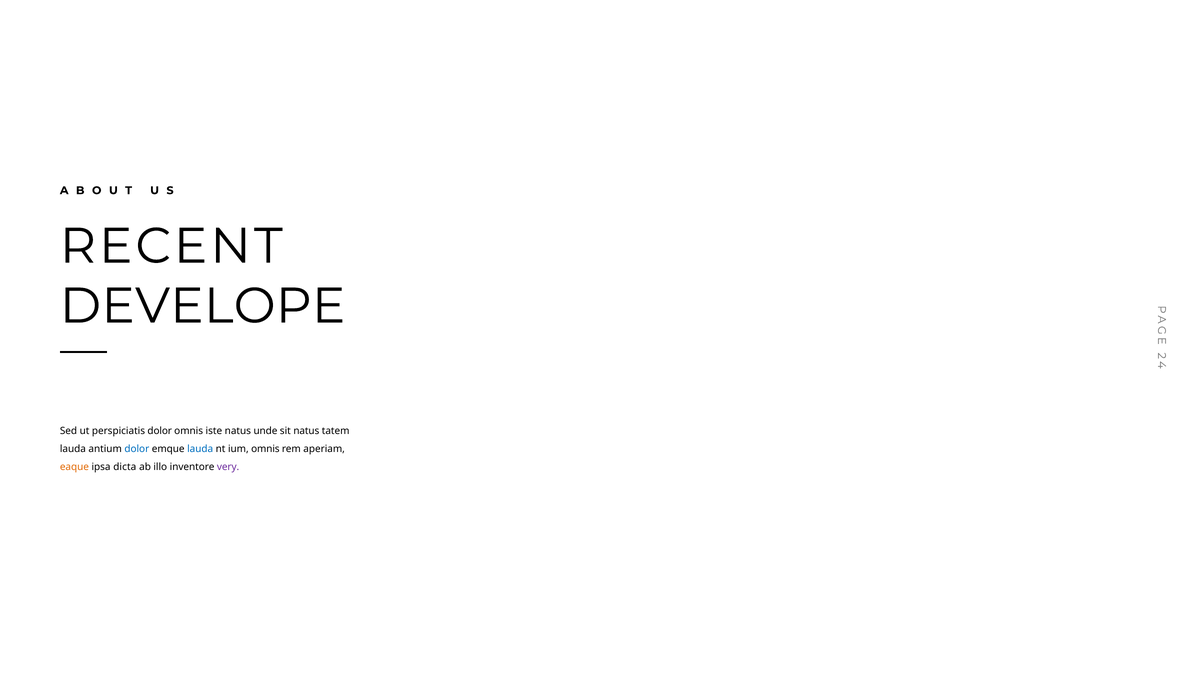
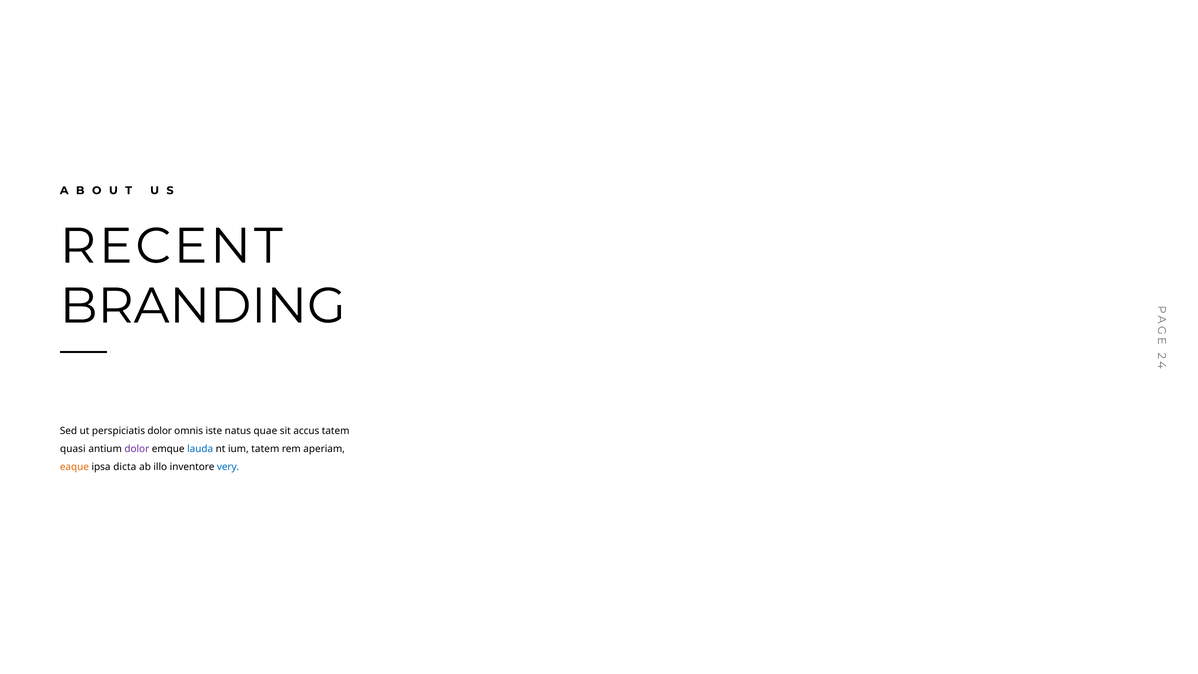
DEVELOPE: DEVELOPE -> BRANDING
unde: unde -> quae
sit natus: natus -> accus
lauda at (73, 449): lauda -> quasi
dolor at (137, 449) colour: blue -> purple
ium omnis: omnis -> tatem
very colour: purple -> blue
